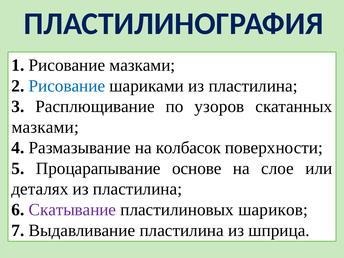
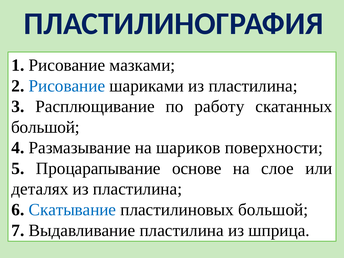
узоров: узоров -> работу
мазками at (45, 127): мазками -> большой
колбасок: колбасок -> шариков
Скатывание colour: purple -> blue
пластилиновых шариков: шариков -> большой
